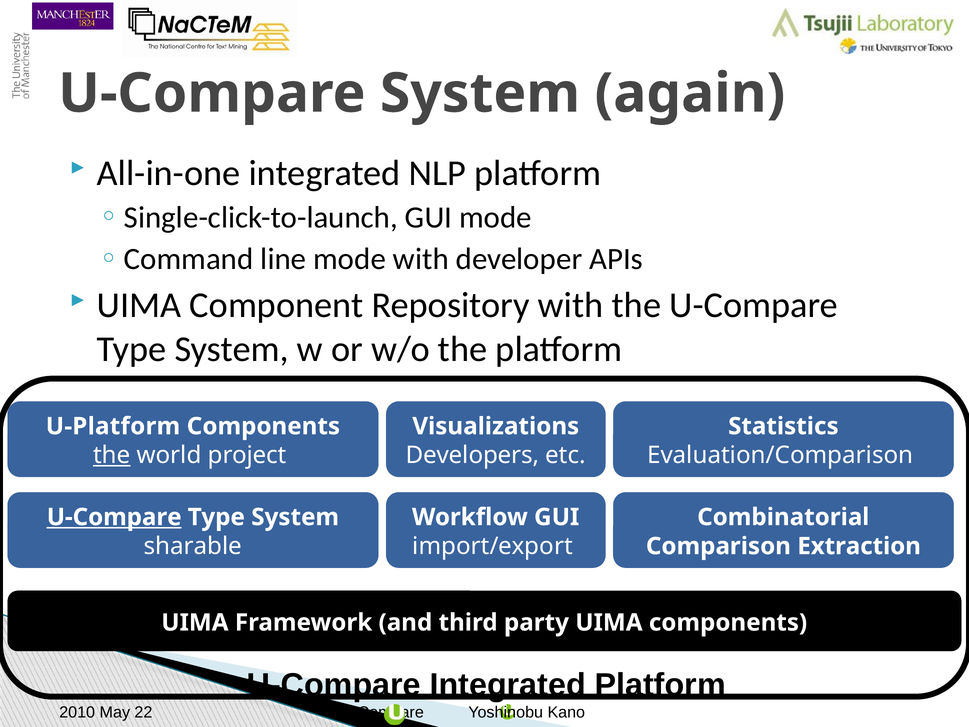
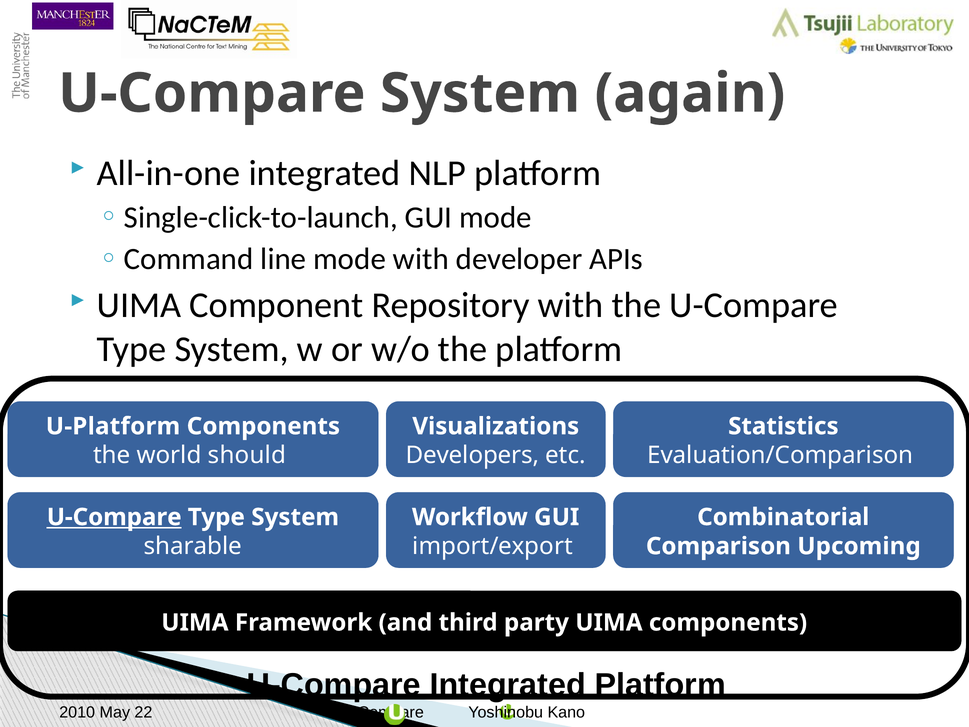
the at (112, 455) underline: present -> none
project: project -> should
Extraction: Extraction -> Upcoming
